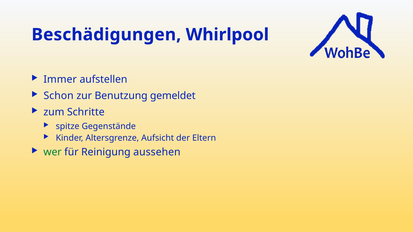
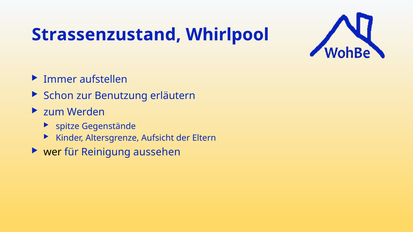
Beschädigungen: Beschädigungen -> Strassenzustand
gemeldet: gemeldet -> erläutern
Schritte: Schritte -> Werden
wer colour: green -> black
